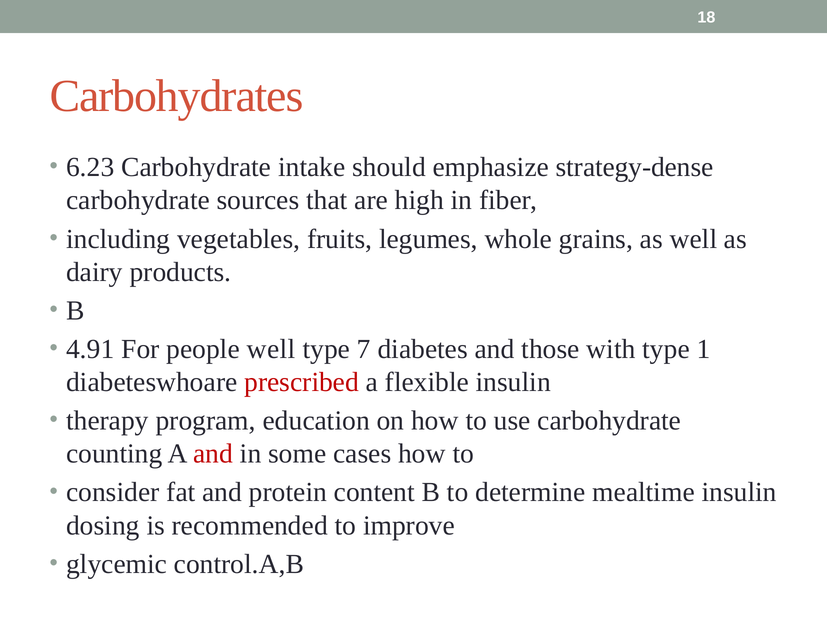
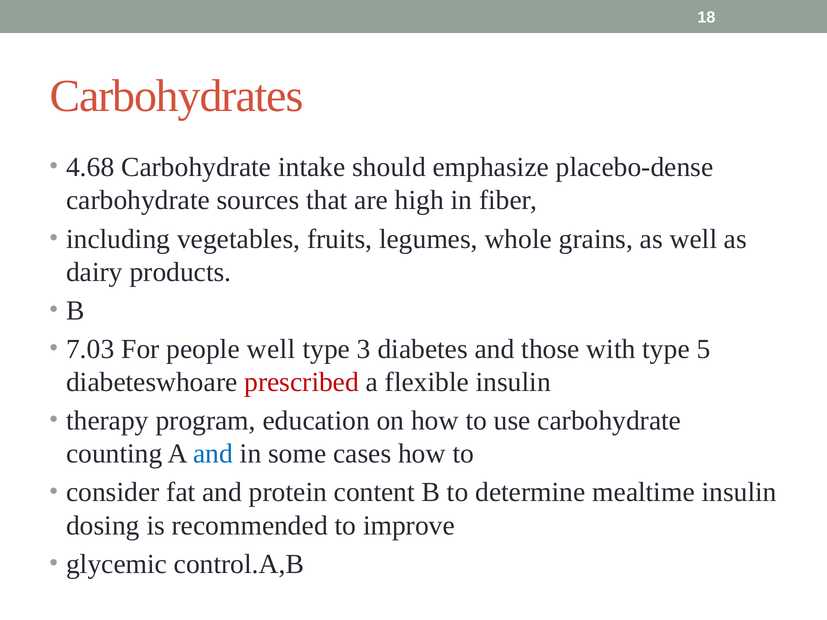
6.23: 6.23 -> 4.68
strategy-dense: strategy-dense -> placebo-dense
4.91: 4.91 -> 7.03
7: 7 -> 3
1: 1 -> 5
and at (213, 454) colour: red -> blue
